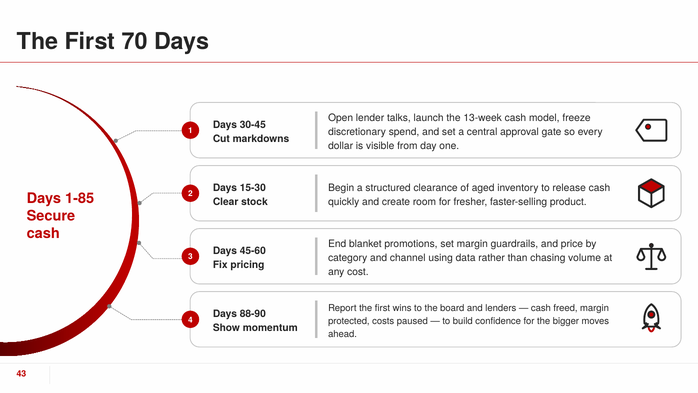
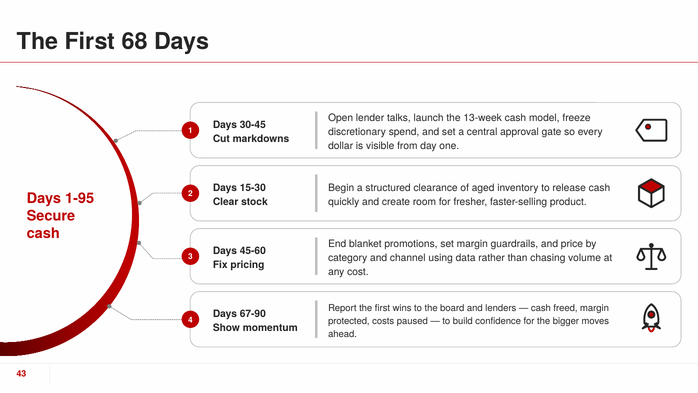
70: 70 -> 68
1-85: 1-85 -> 1-95
88-90: 88-90 -> 67-90
